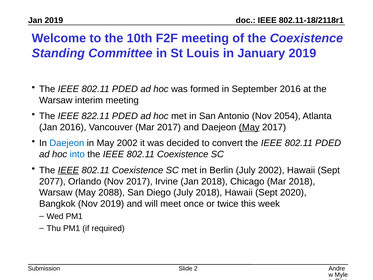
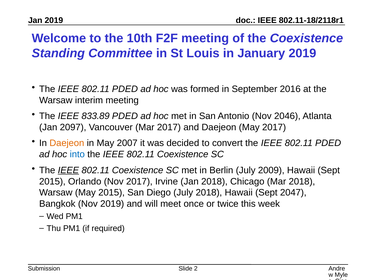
822.11: 822.11 -> 833.89
2054: 2054 -> 2046
Jan 2016: 2016 -> 2097
May at (249, 127) underline: present -> none
Daejeon at (67, 143) colour: blue -> orange
May 2002: 2002 -> 2007
July 2002: 2002 -> 2009
2077 at (52, 181): 2077 -> 2015
May 2088: 2088 -> 2015
2020: 2020 -> 2047
